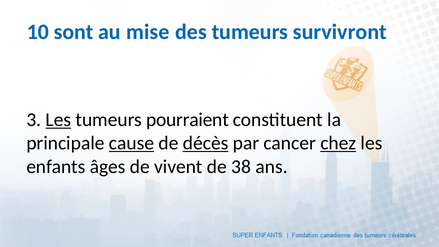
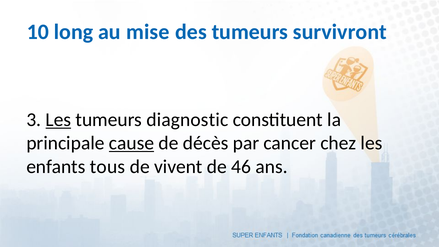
sont: sont -> long
pourraient: pourraient -> diagnostic
décès underline: present -> none
chez underline: present -> none
âges: âges -> tous
38: 38 -> 46
